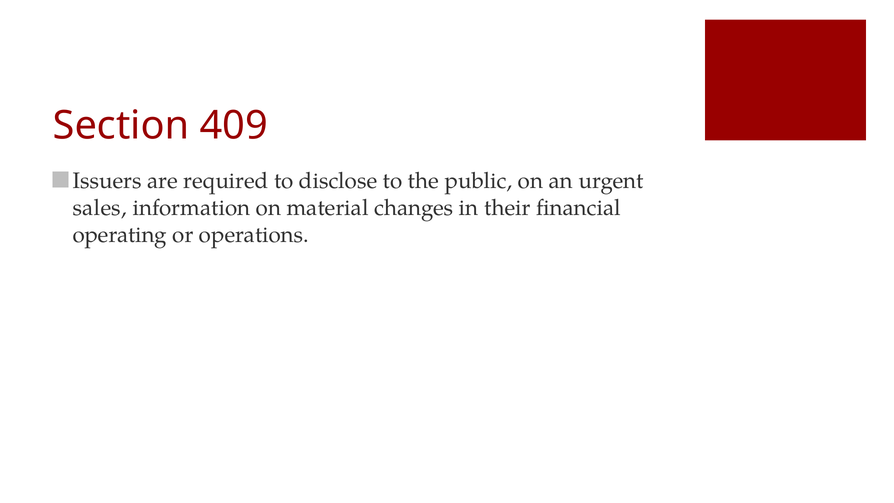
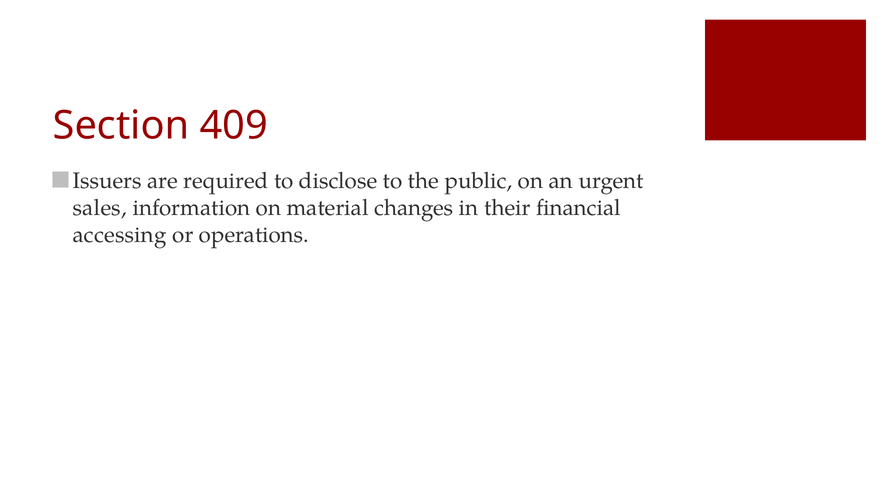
operating: operating -> accessing
